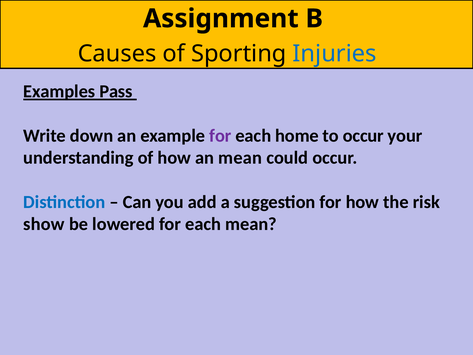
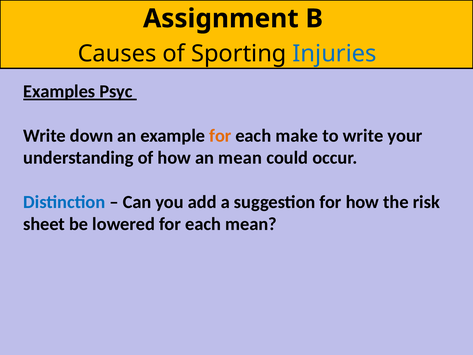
Pass: Pass -> Psyc
for at (220, 136) colour: purple -> orange
home: home -> make
to occur: occur -> write
show: show -> sheet
